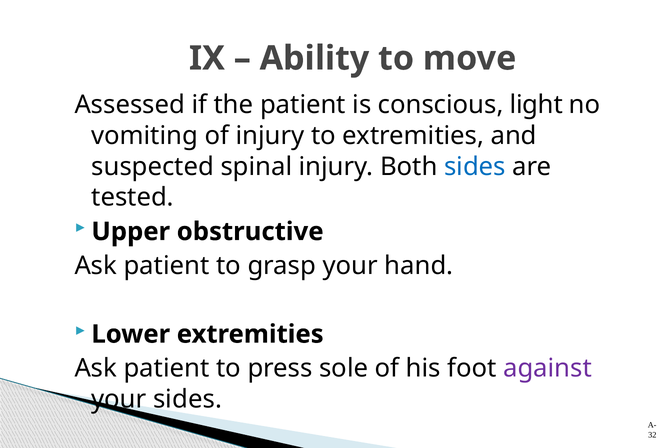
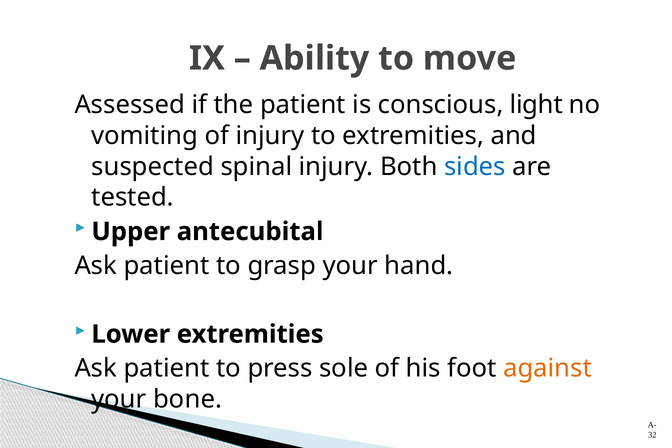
obstructive: obstructive -> antecubital
against colour: purple -> orange
your sides: sides -> bone
